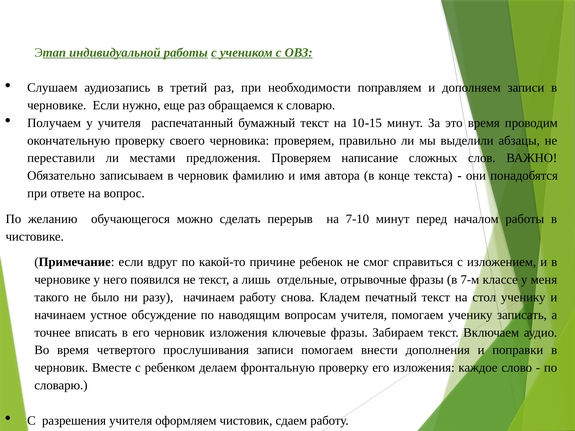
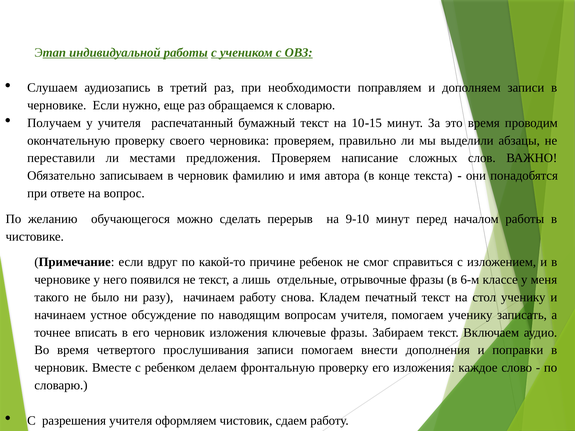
7-10: 7-10 -> 9-10
7-м: 7-м -> 6-м
